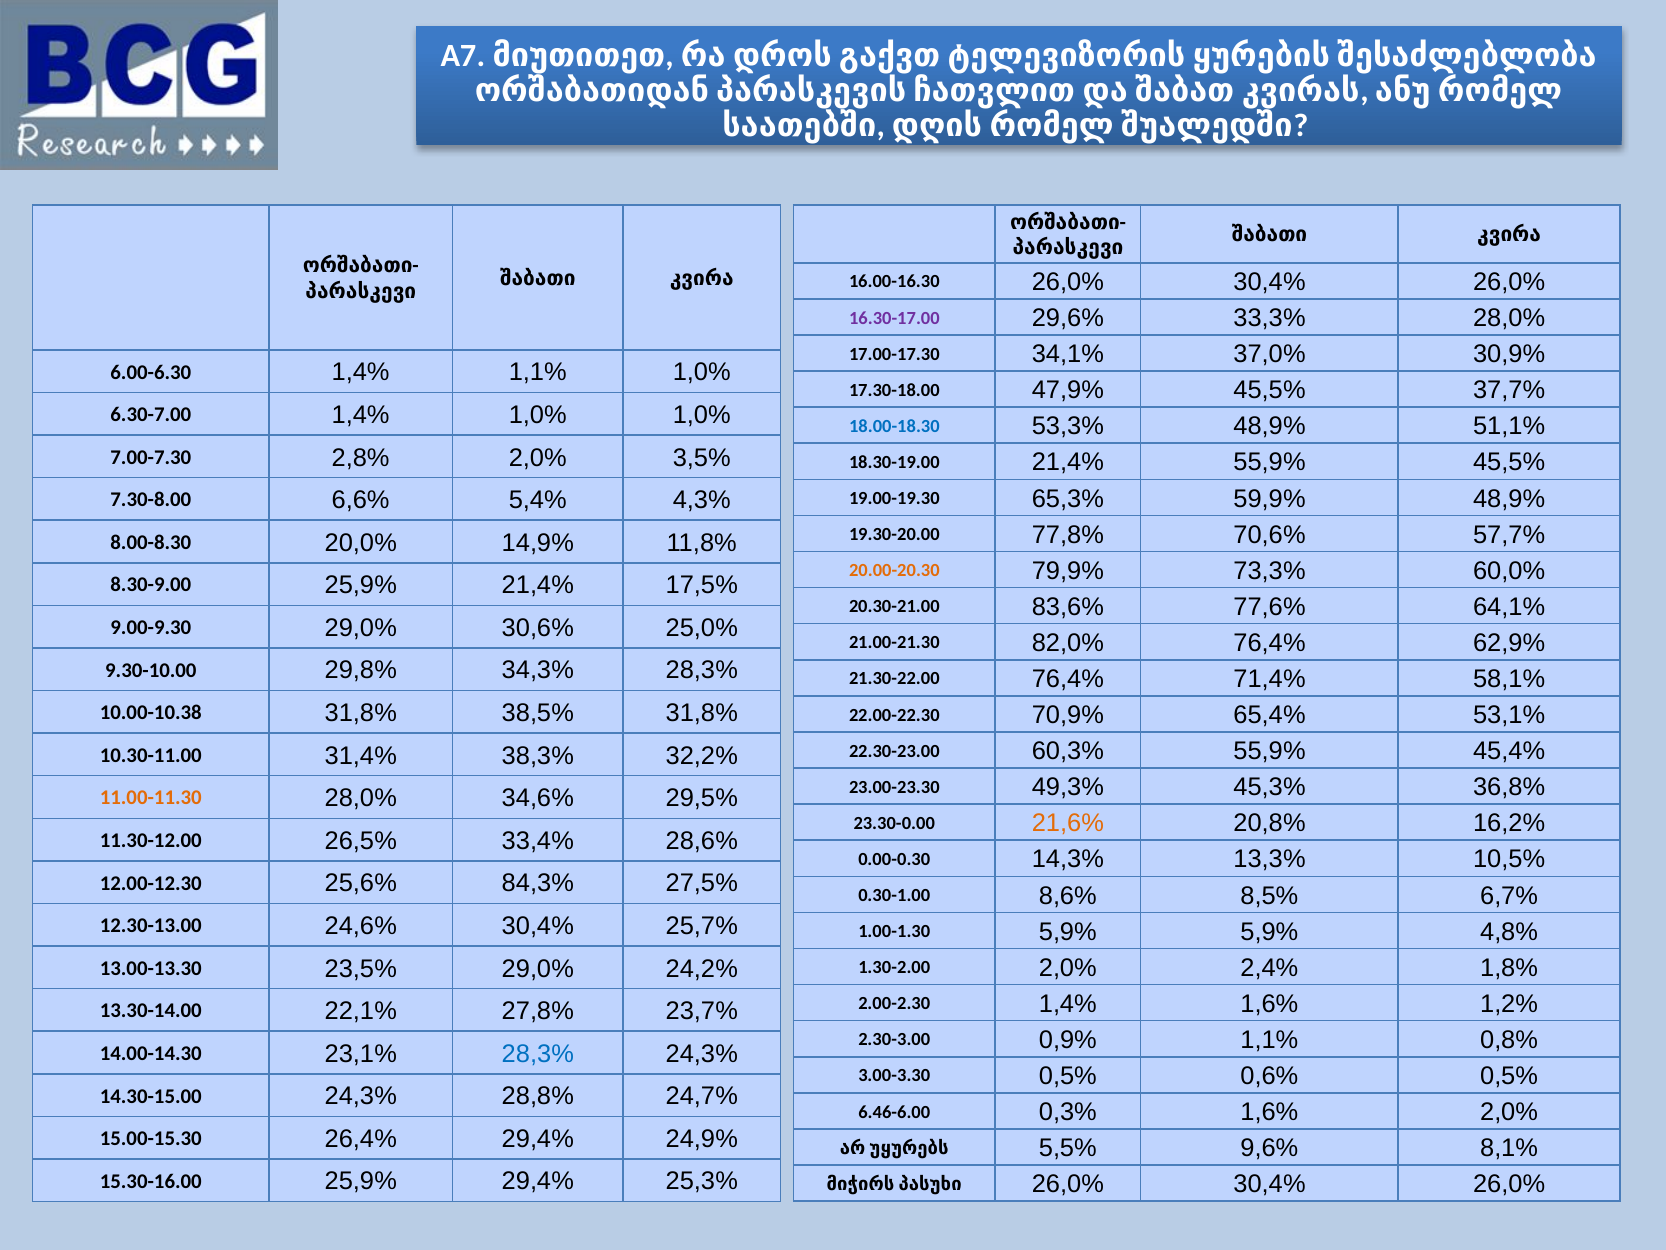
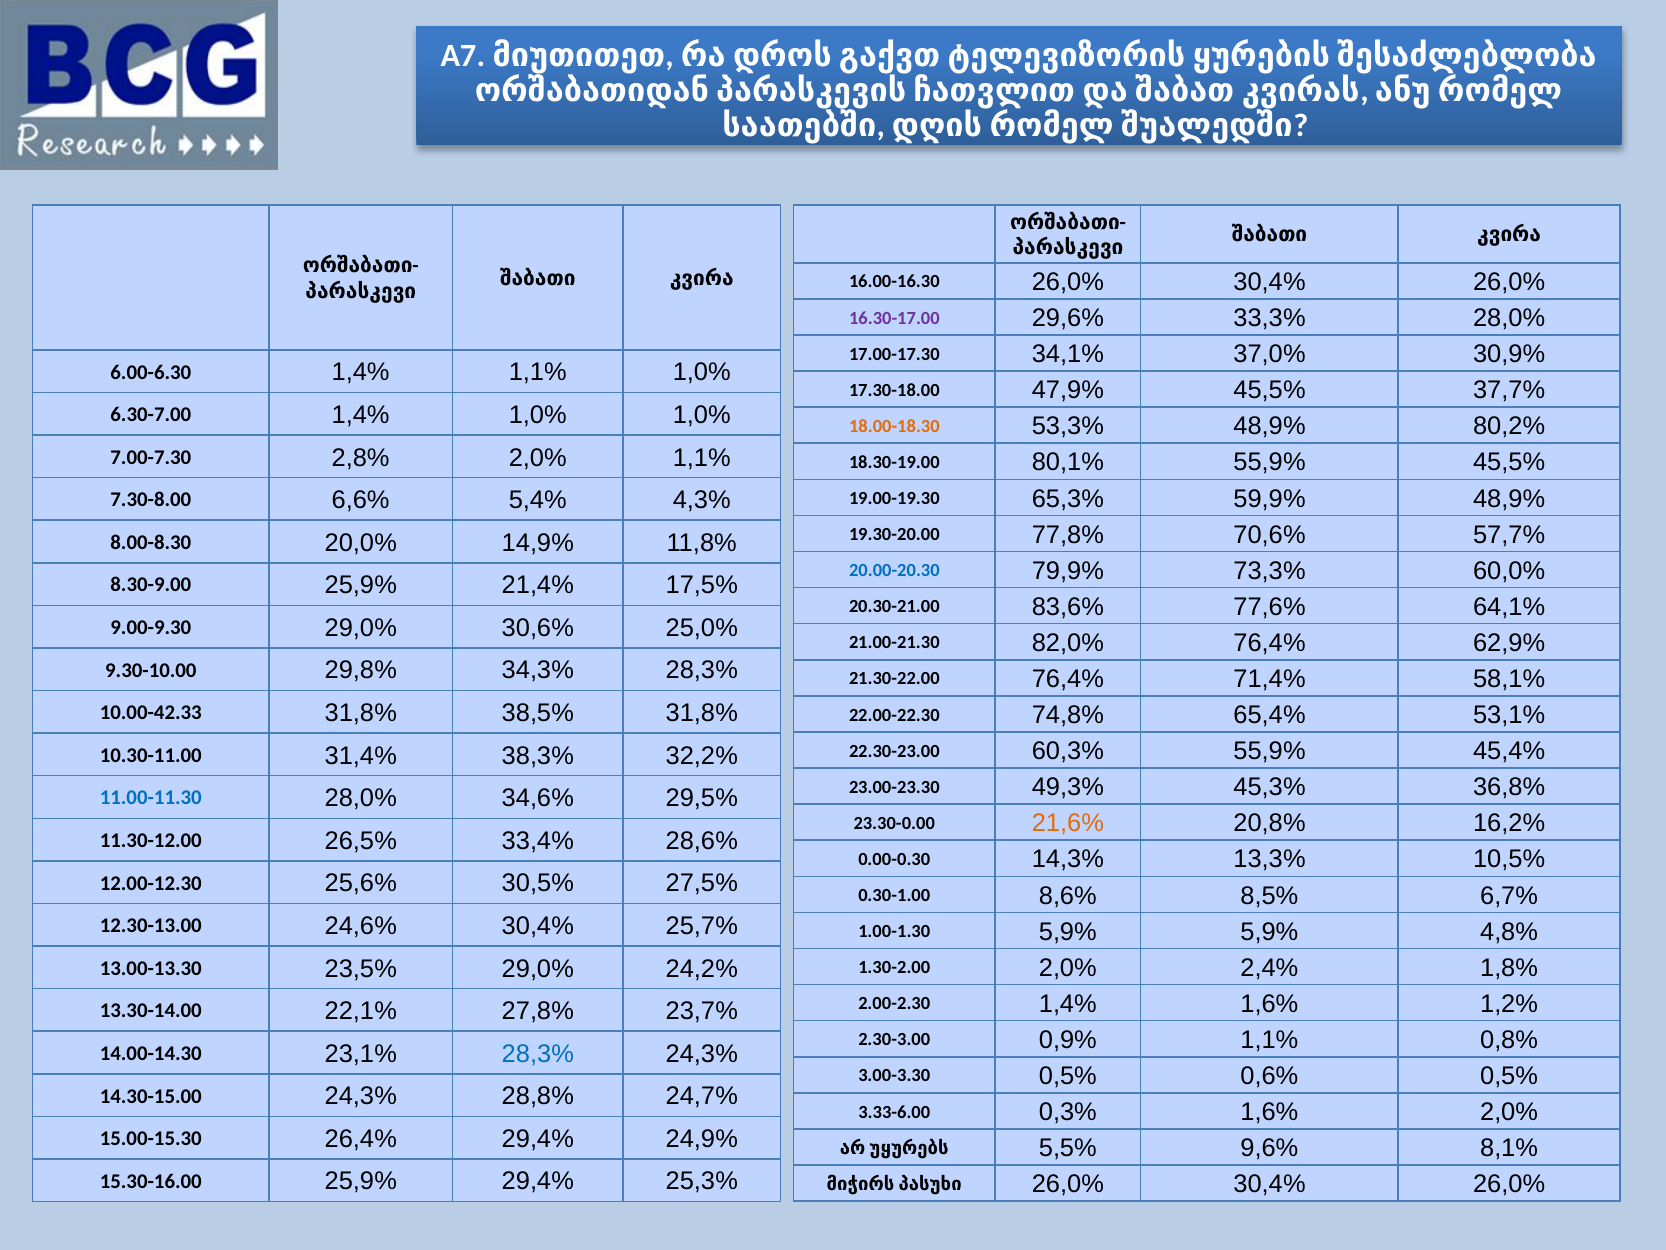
18.00-18.30 colour: blue -> orange
51,1%: 51,1% -> 80,2%
2,0% 3,5%: 3,5% -> 1,1%
18.30-19.00 21,4%: 21,4% -> 80,1%
20.00-20.30 colour: orange -> blue
10.00-10.38: 10.00-10.38 -> 10.00-42.33
70,9%: 70,9% -> 74,8%
11.00-11.30 colour: orange -> blue
84,3%: 84,3% -> 30,5%
6.46-6.00: 6.46-6.00 -> 3.33-6.00
